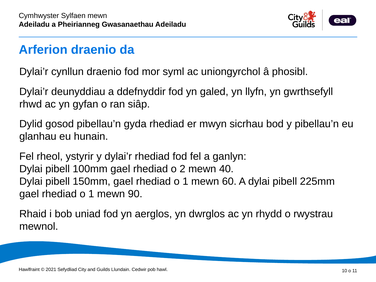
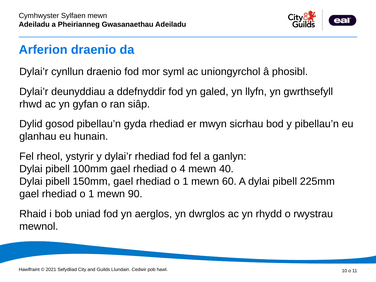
2: 2 -> 4
